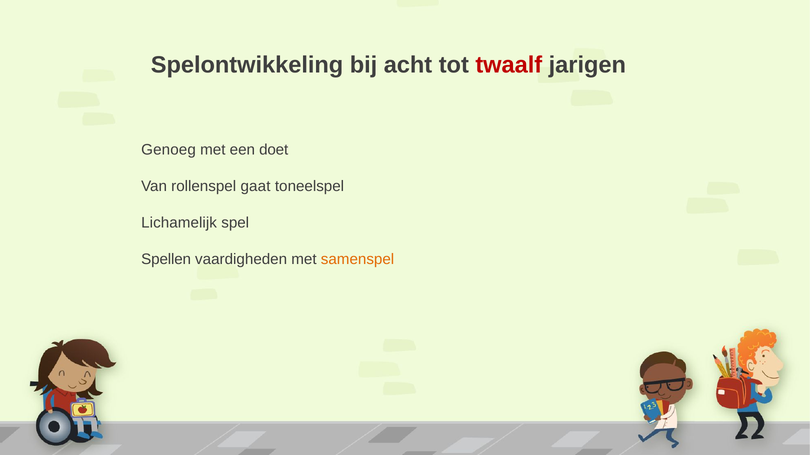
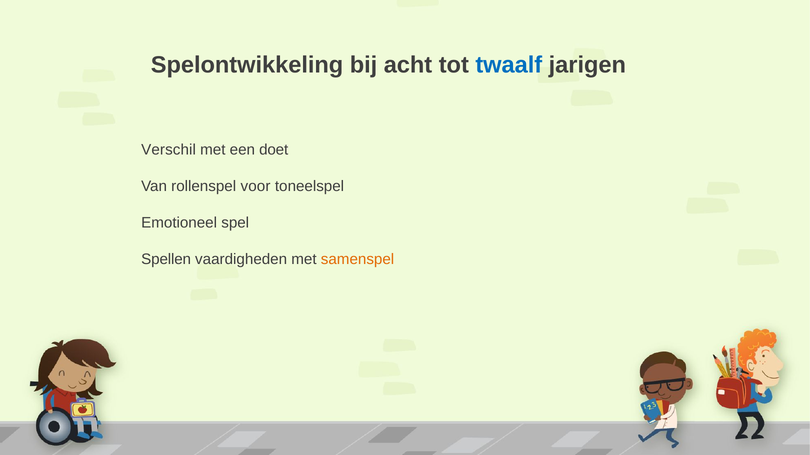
twaalf colour: red -> blue
Genoeg: Genoeg -> Verschil
gaat: gaat -> voor
Lichamelijk: Lichamelijk -> Emotioneel
